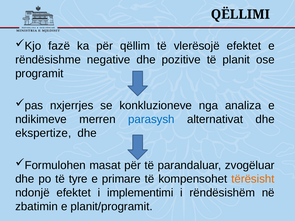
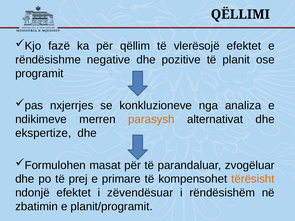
parasysh colour: blue -> orange
tyre: tyre -> prej
implementimi: implementimi -> zëvendësuar
